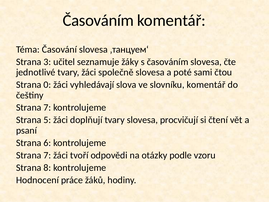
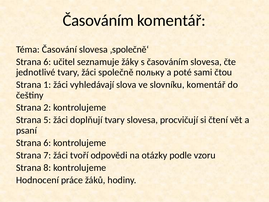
‚танцуем‘: ‚танцуем‘ -> ‚společně‘
3 at (47, 62): 3 -> 6
společně slovesa: slovesa -> польку
0: 0 -> 1
7 at (47, 107): 7 -> 2
